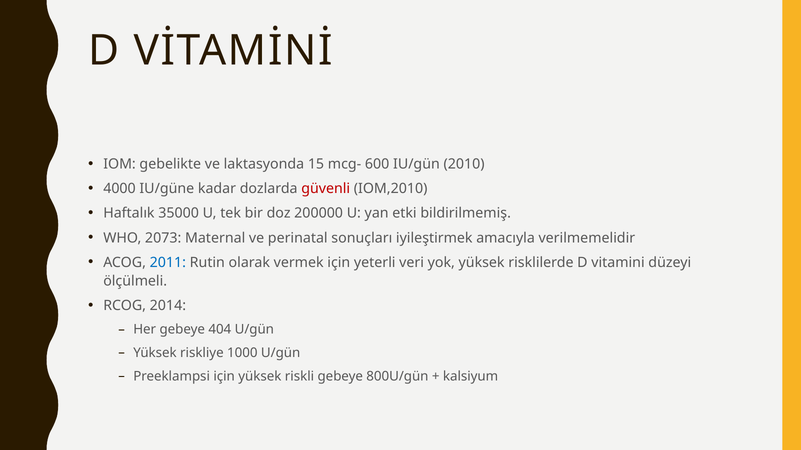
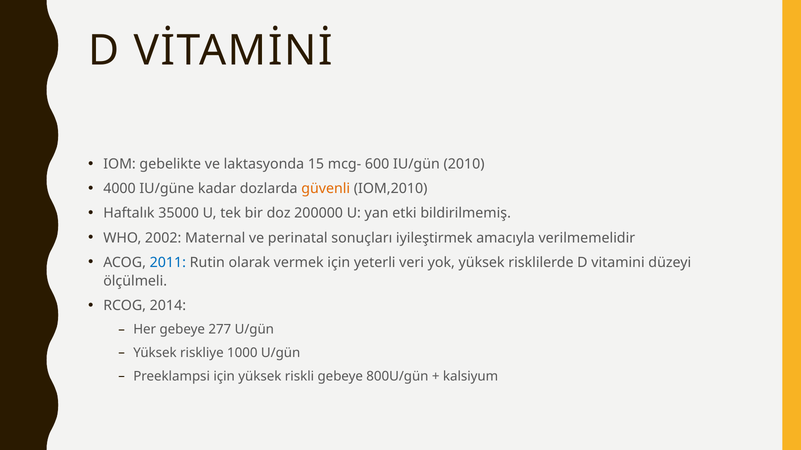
güvenli colour: red -> orange
2073: 2073 -> 2002
404: 404 -> 277
